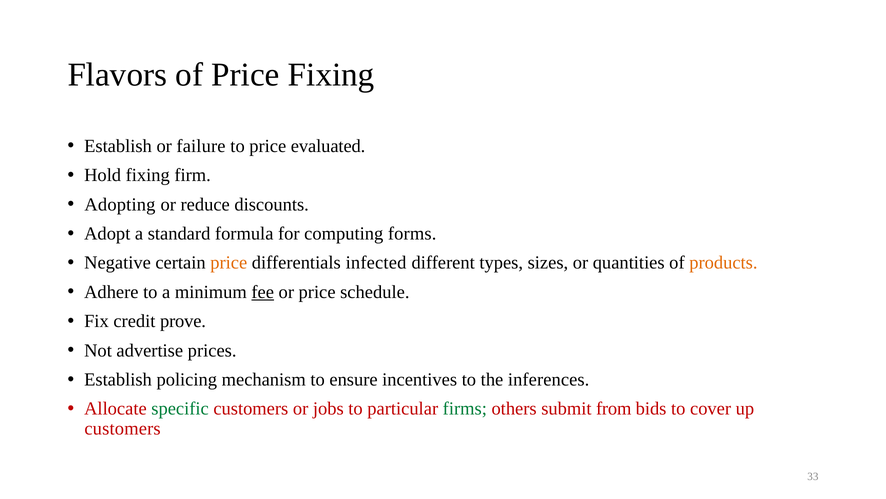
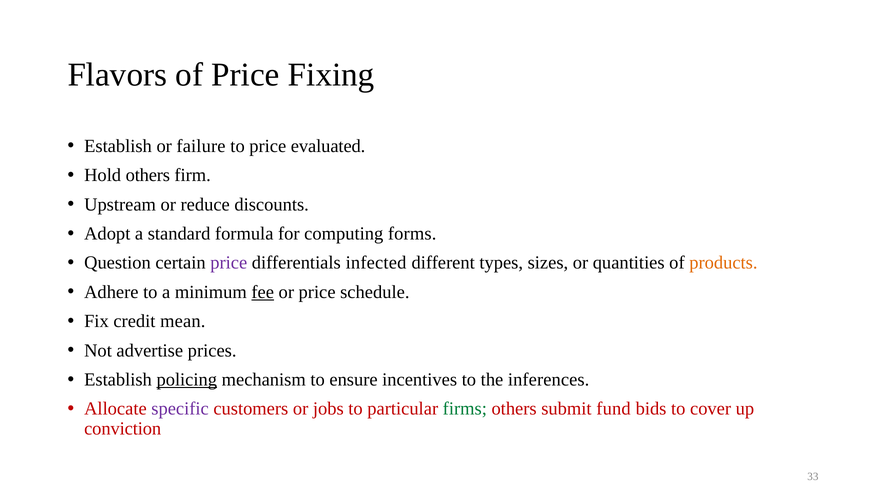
Hold fixing: fixing -> others
Adopting: Adopting -> Upstream
Negative: Negative -> Question
price at (229, 263) colour: orange -> purple
prove: prove -> mean
policing underline: none -> present
specific colour: green -> purple
from: from -> fund
customers at (123, 428): customers -> conviction
